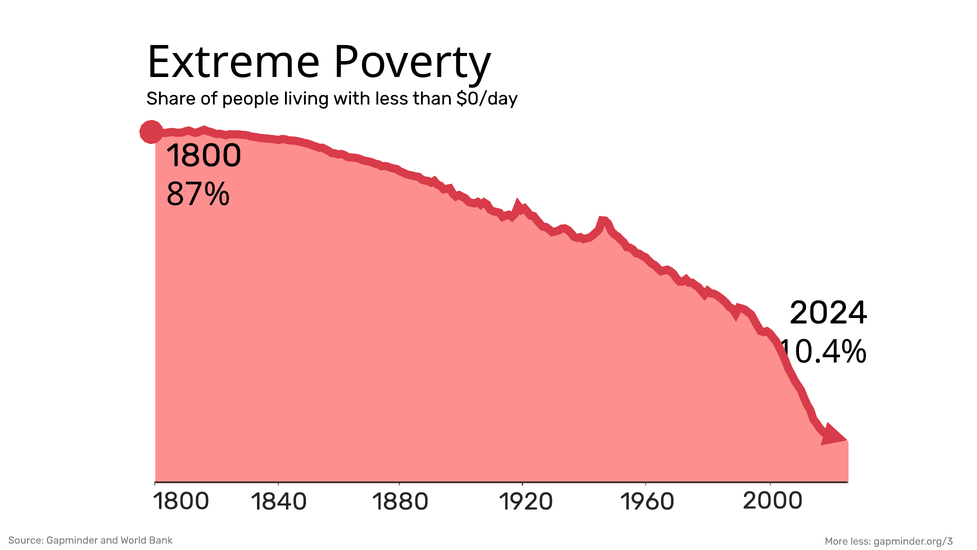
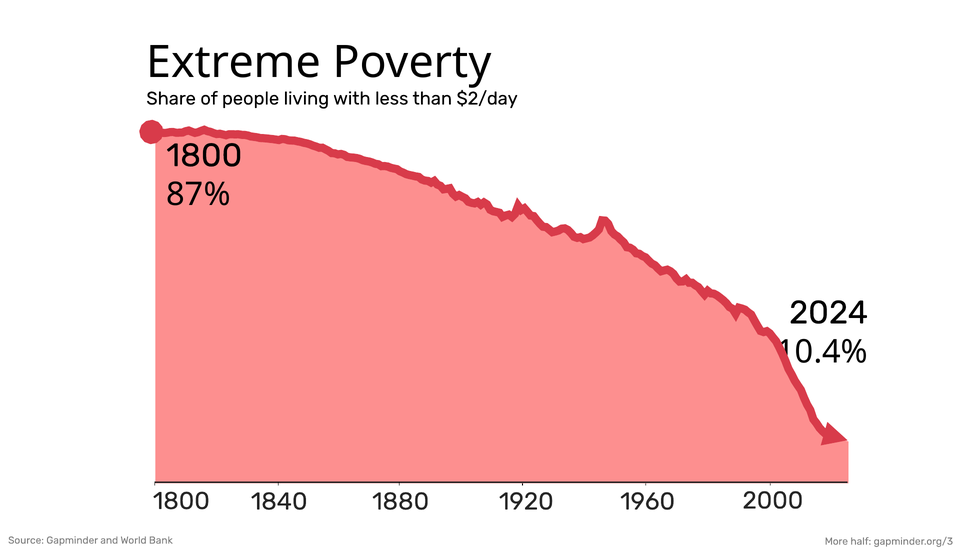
$0/day: $0/day -> $2/day
More less: less -> half
